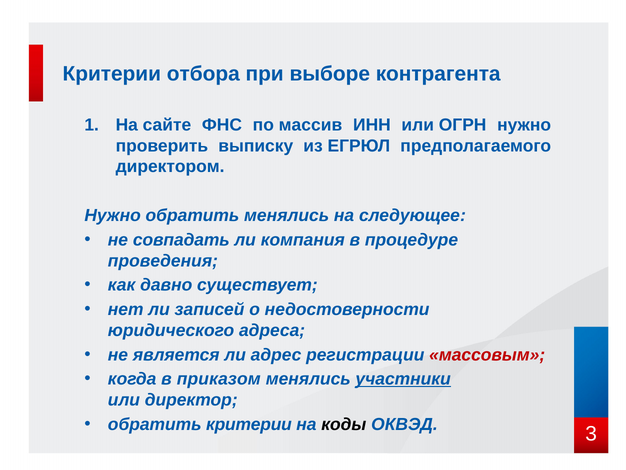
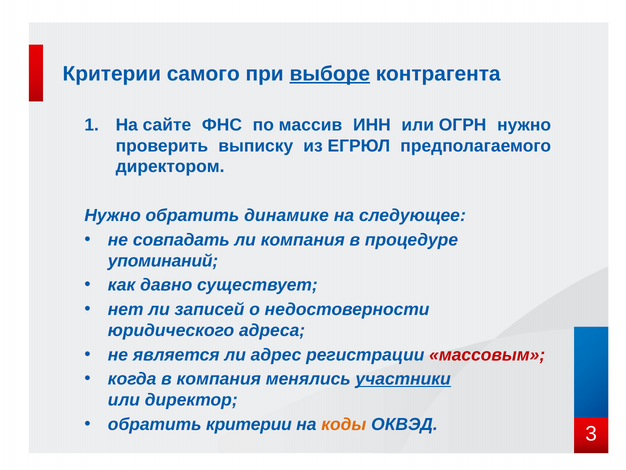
отбора: отбора -> самого
выборе underline: none -> present
обратить менялись: менялись -> динамике
проведения: проведения -> упоминаний
в приказом: приказом -> компания
коды colour: black -> orange
